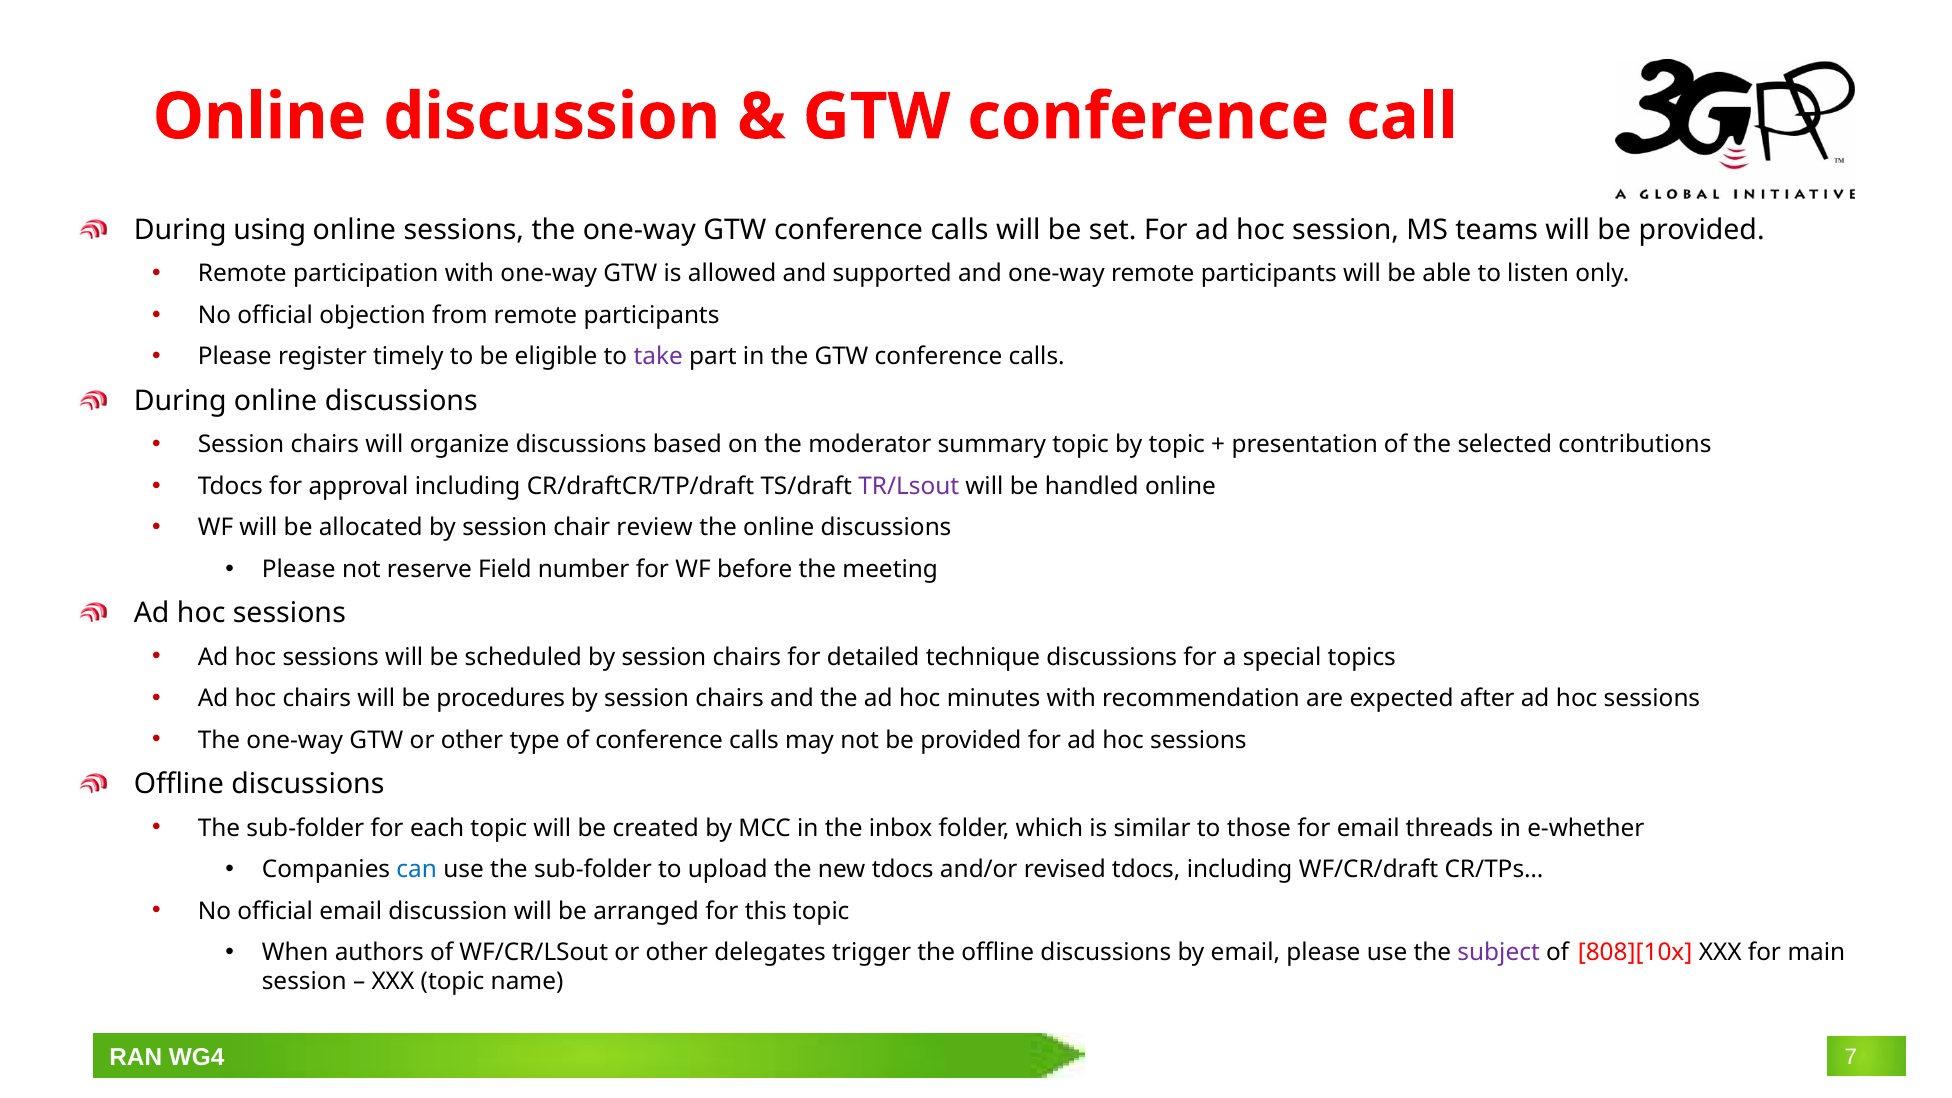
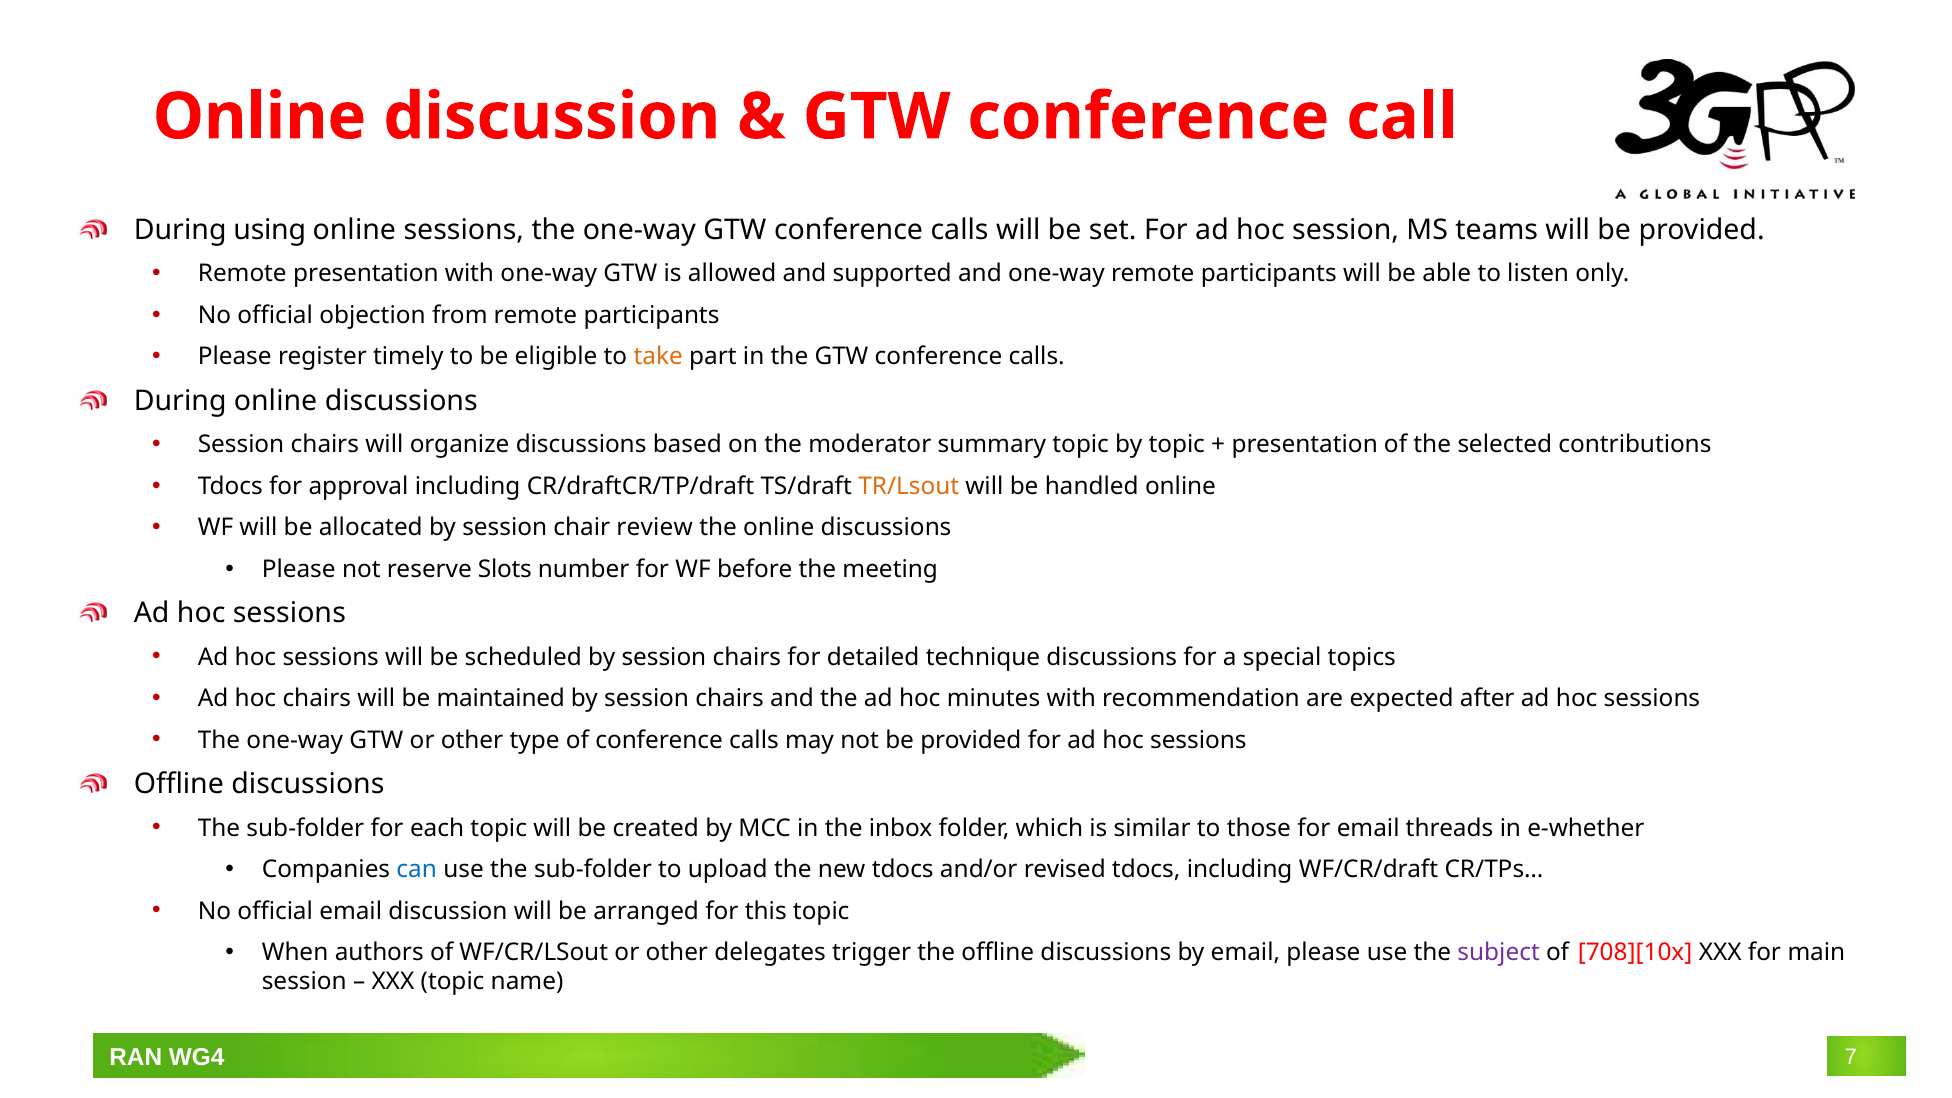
Remote participation: participation -> presentation
take colour: purple -> orange
TR/Lsout colour: purple -> orange
Field: Field -> Slots
procedures: procedures -> maintained
808][10x: 808][10x -> 708][10x
